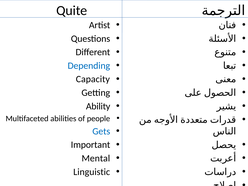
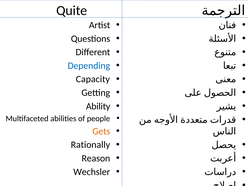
Gets colour: blue -> orange
Important: Important -> Rationally
Mental: Mental -> Reason
Linguistic: Linguistic -> Wechsler
